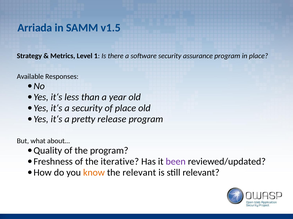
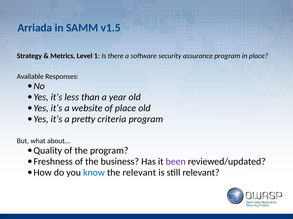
a security: security -> website
release: release -> criteria
iterative: iterative -> business
know colour: orange -> blue
